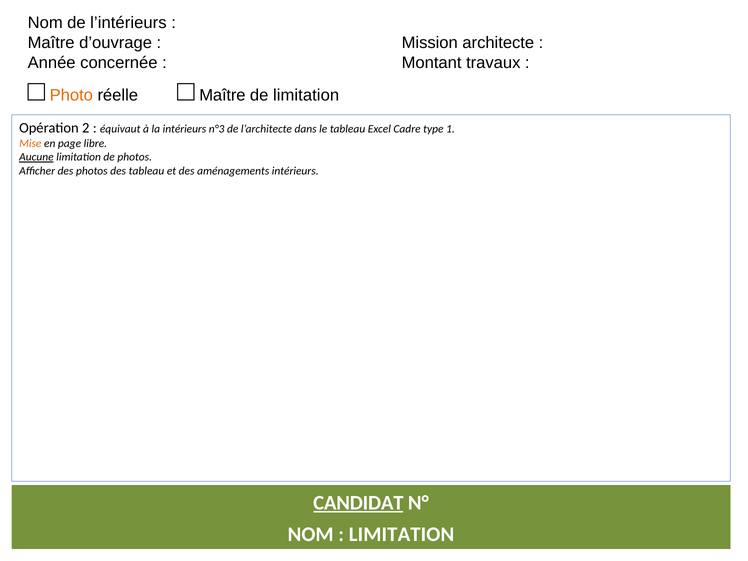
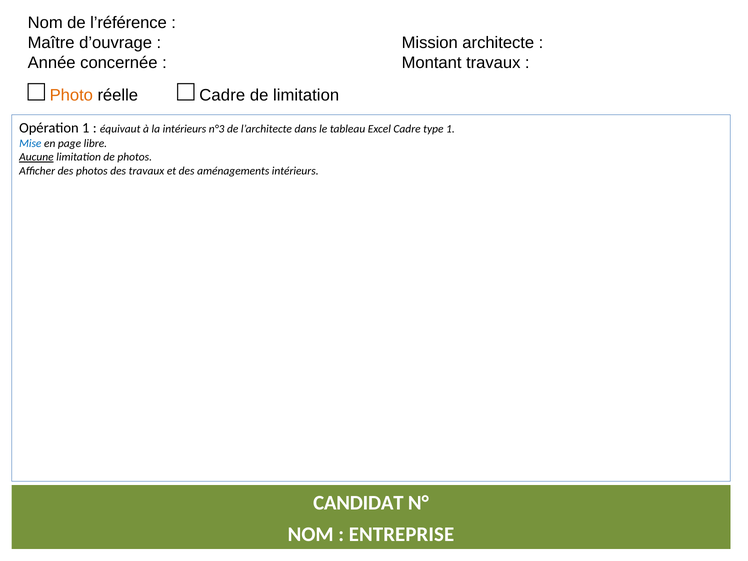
l’intérieurs: l’intérieurs -> l’référence
Maître at (222, 95): Maître -> Cadre
Opération 2: 2 -> 1
Mise colour: orange -> blue
des tableau: tableau -> travaux
CANDIDAT underline: present -> none
LIMITATION at (401, 534): LIMITATION -> ENTREPRISE
